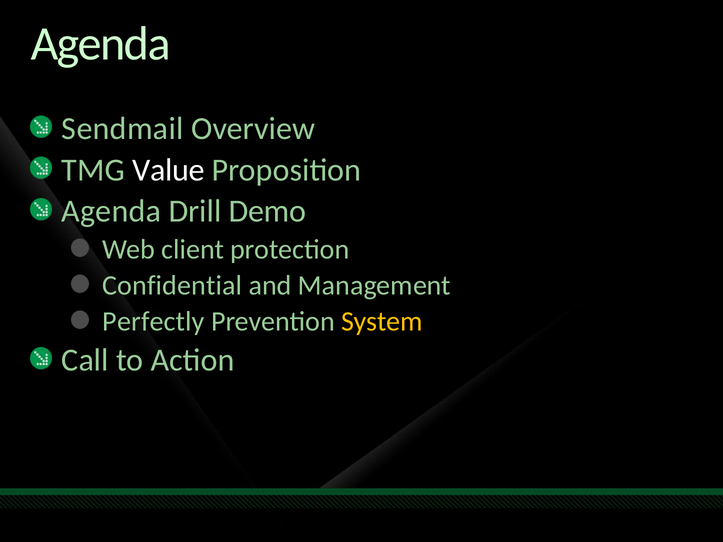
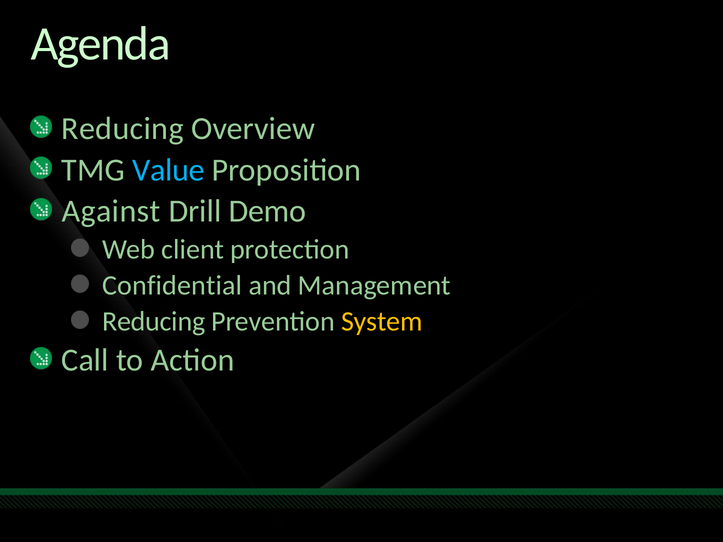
Sendmail at (123, 129): Sendmail -> Reducing
Value colour: white -> light blue
Agenda at (111, 211): Agenda -> Against
Perfectly at (154, 321): Perfectly -> Reducing
